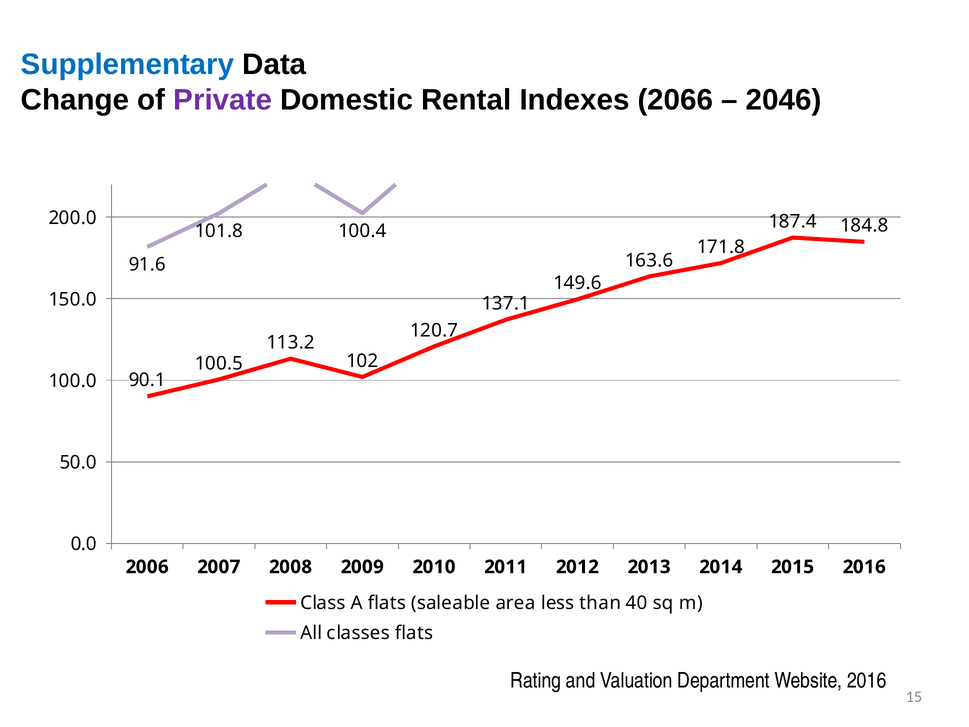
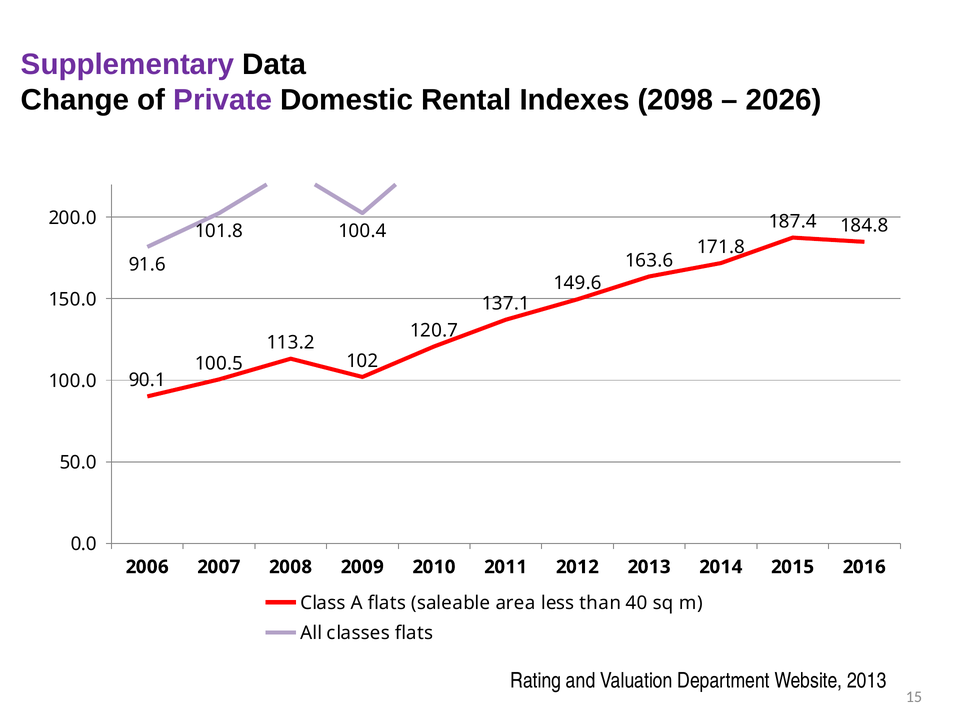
Supplementary colour: blue -> purple
2066: 2066 -> 2098
2046: 2046 -> 2026
Website 2016: 2016 -> 2013
